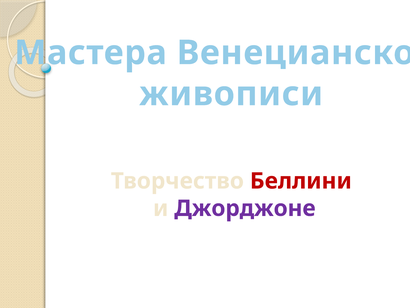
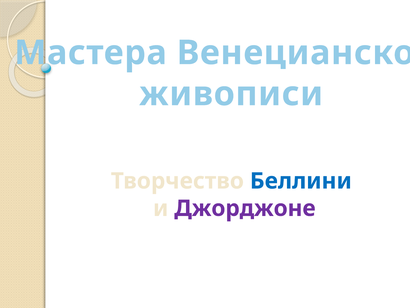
Беллини colour: red -> blue
